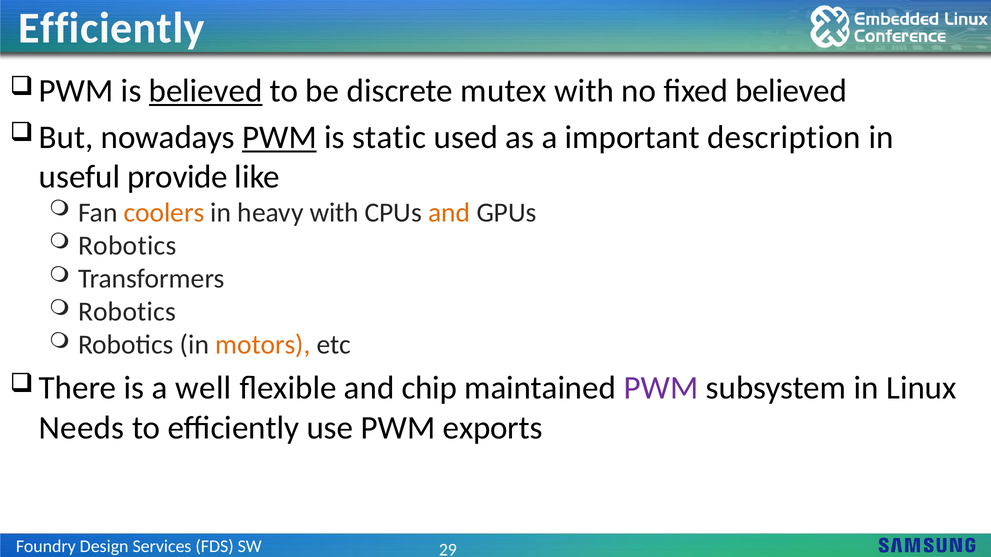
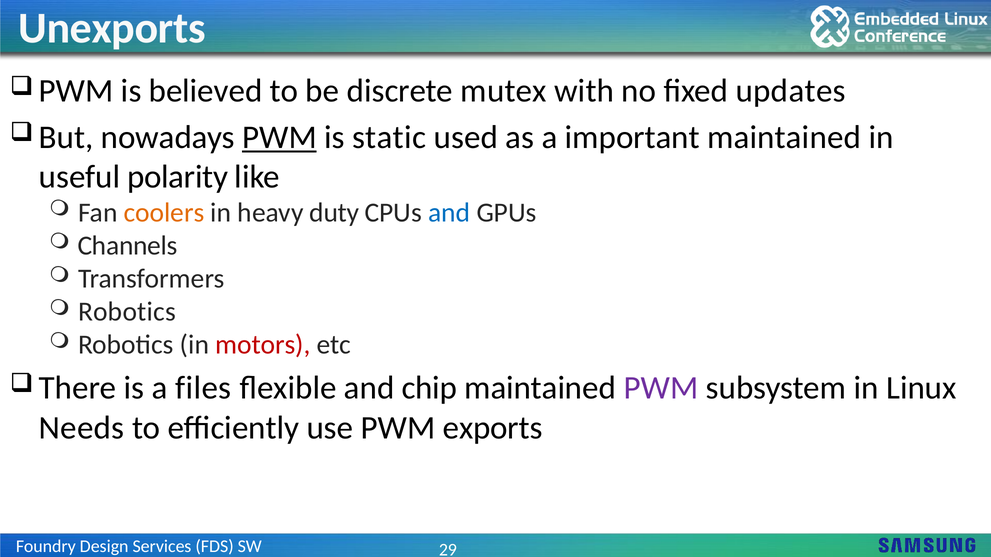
Efficiently at (111, 28): Efficiently -> Unexports
believed at (206, 91) underline: present -> none
fixed believed: believed -> updates
important description: description -> maintained
provide: provide -> polarity
heavy with: with -> duty
and at (449, 213) colour: orange -> blue
Robotics at (127, 246): Robotics -> Channels
motors colour: orange -> red
well: well -> files
